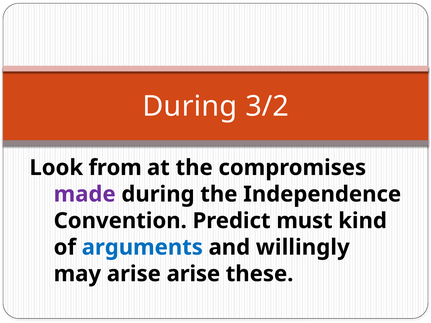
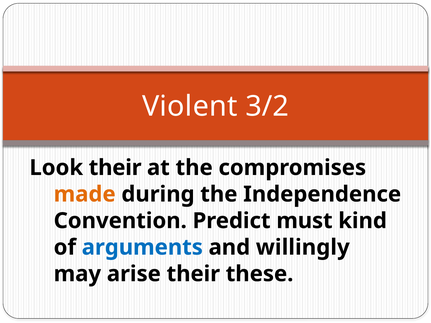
During at (190, 107): During -> Violent
Look from: from -> their
made colour: purple -> orange
arise arise: arise -> their
